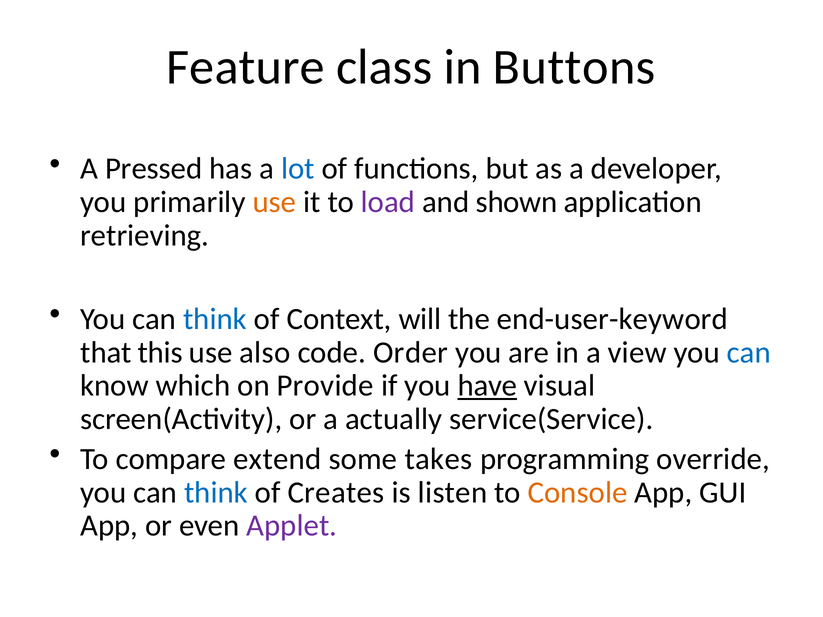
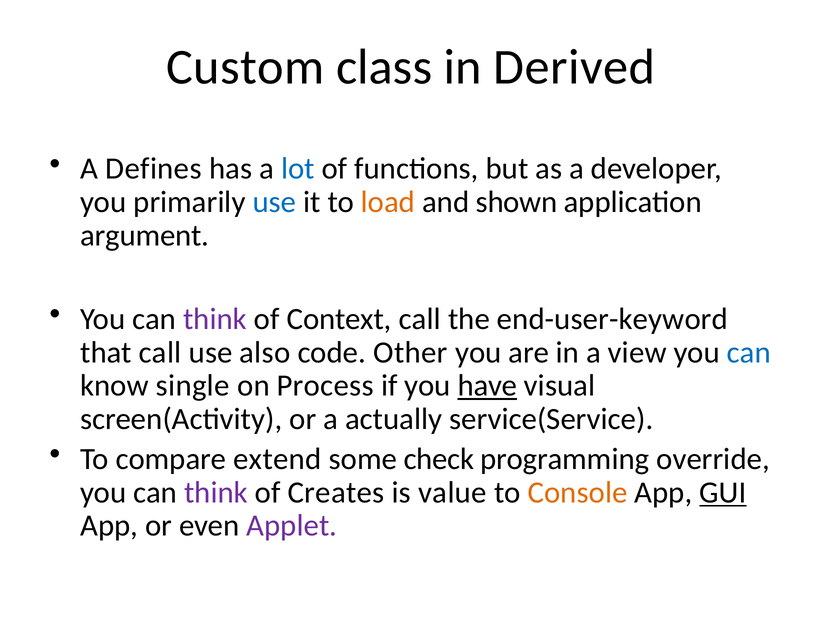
Feature: Feature -> Custom
Buttons: Buttons -> Derived
Pressed: Pressed -> Defines
use at (274, 202) colour: orange -> blue
load colour: purple -> orange
retrieving: retrieving -> argument
think at (215, 319) colour: blue -> purple
Context will: will -> call
that this: this -> call
Order: Order -> Other
which: which -> single
Provide: Provide -> Process
takes: takes -> check
think at (216, 493) colour: blue -> purple
listen: listen -> value
GUI underline: none -> present
